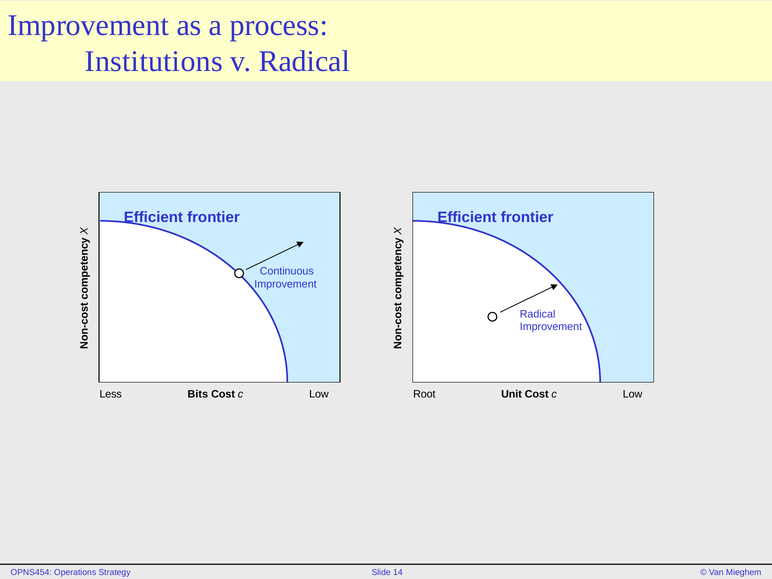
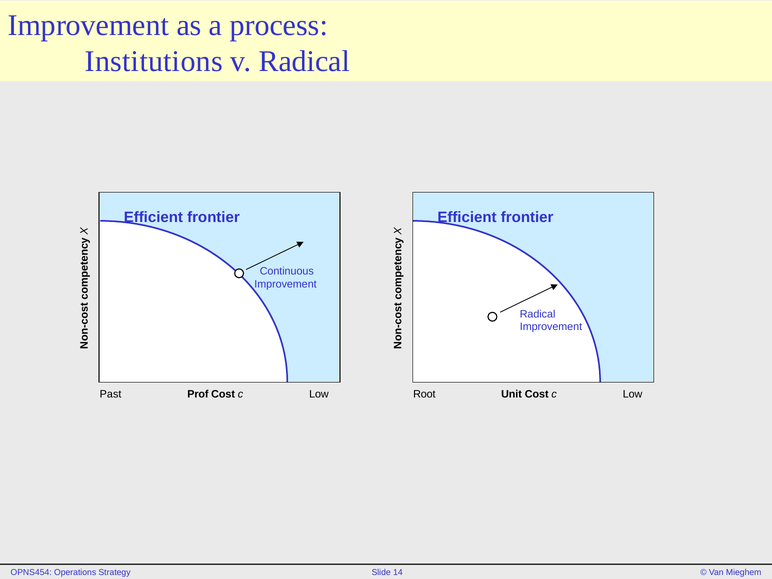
Less: Less -> Past
Bits: Bits -> Prof
